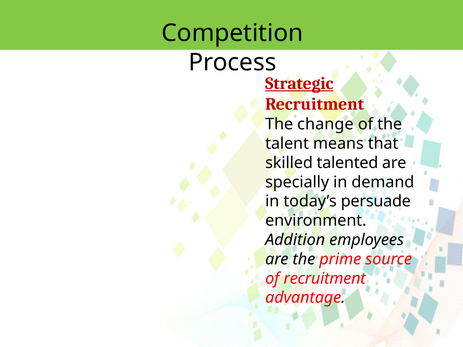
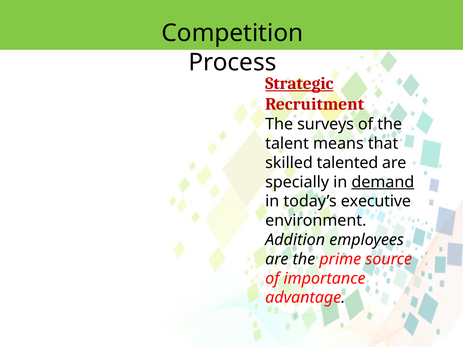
change: change -> surveys
demand underline: none -> present
persuade: persuade -> executive
of recruitment: recruitment -> importance
